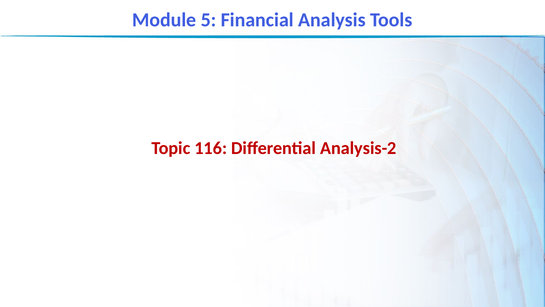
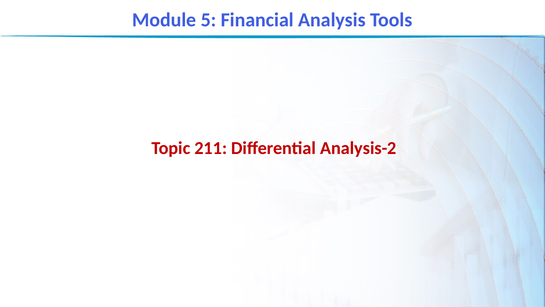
116: 116 -> 211
